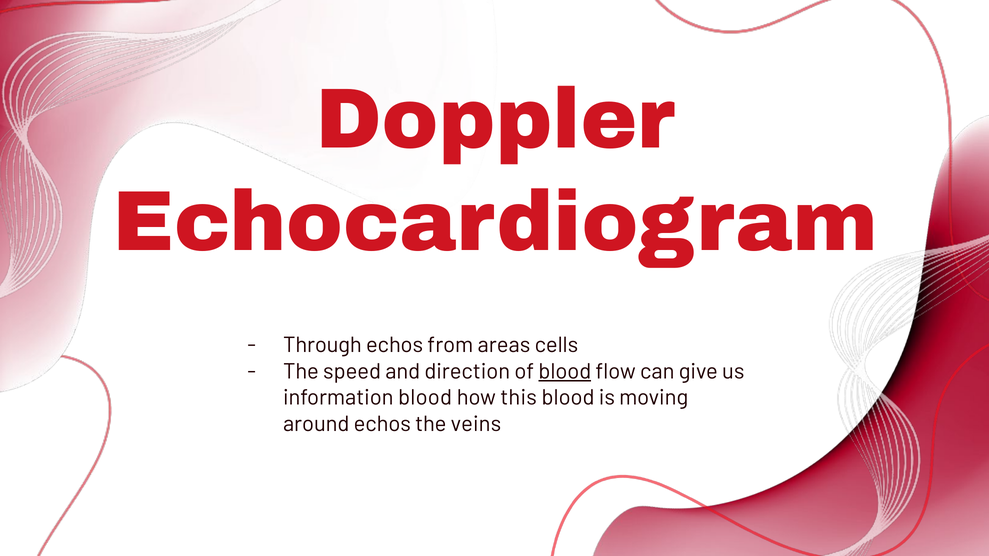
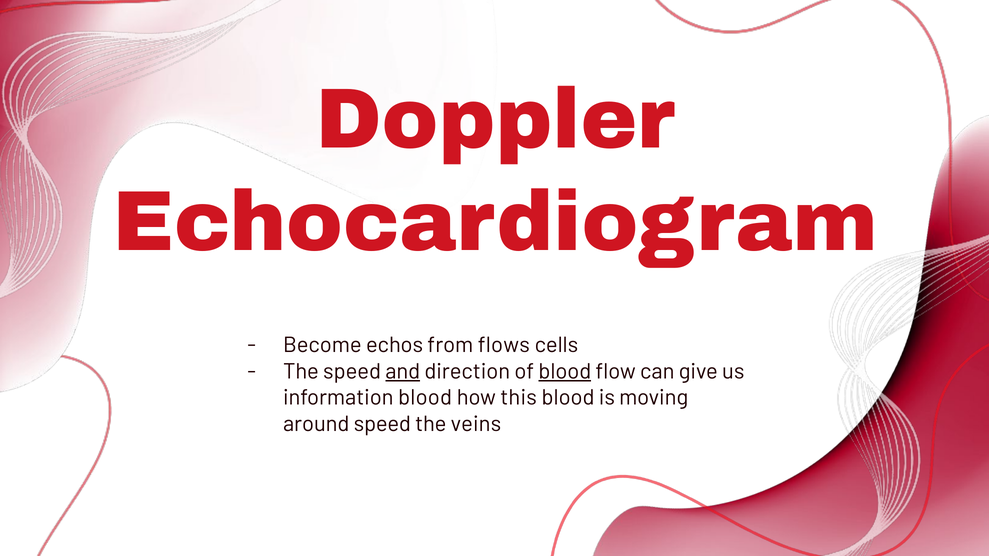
Through: Through -> Become
areas: areas -> flows
and underline: none -> present
around echos: echos -> speed
